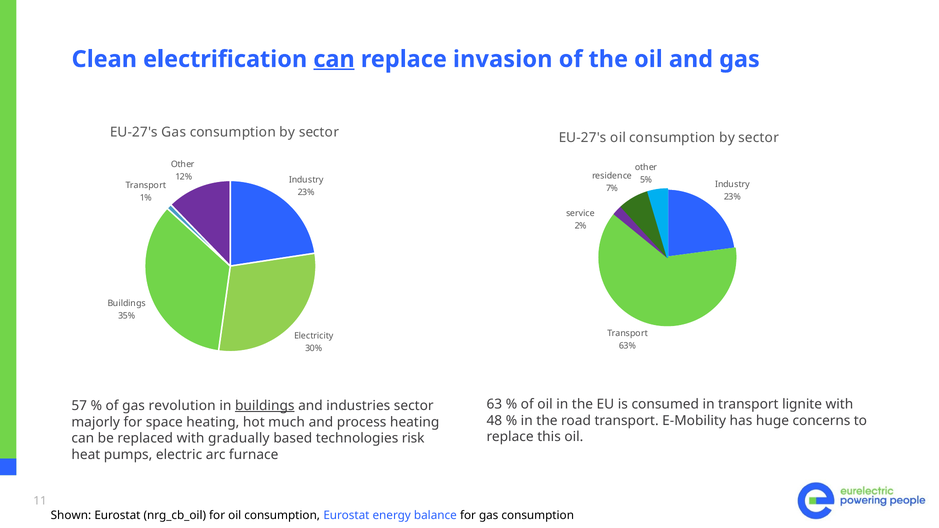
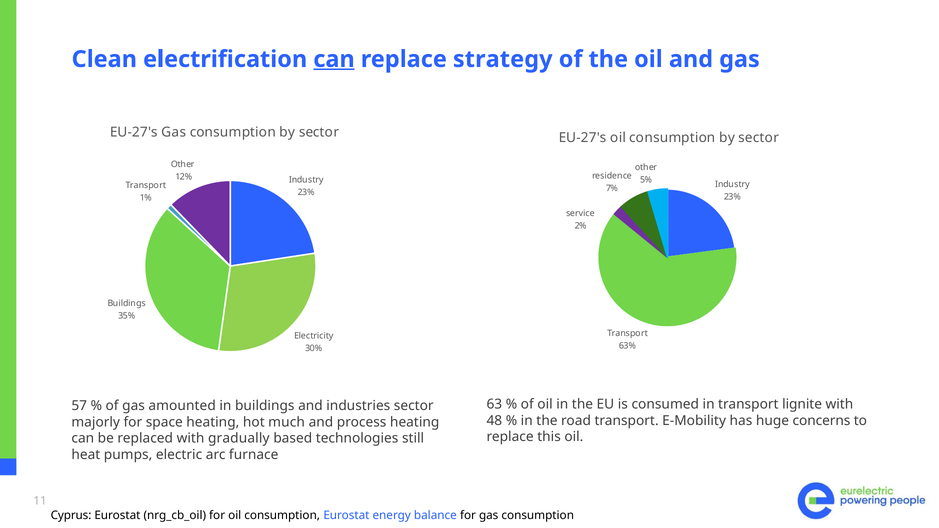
invasion: invasion -> strategy
revolution: revolution -> amounted
buildings at (265, 406) underline: present -> none
risk: risk -> still
Shown: Shown -> Cyprus
